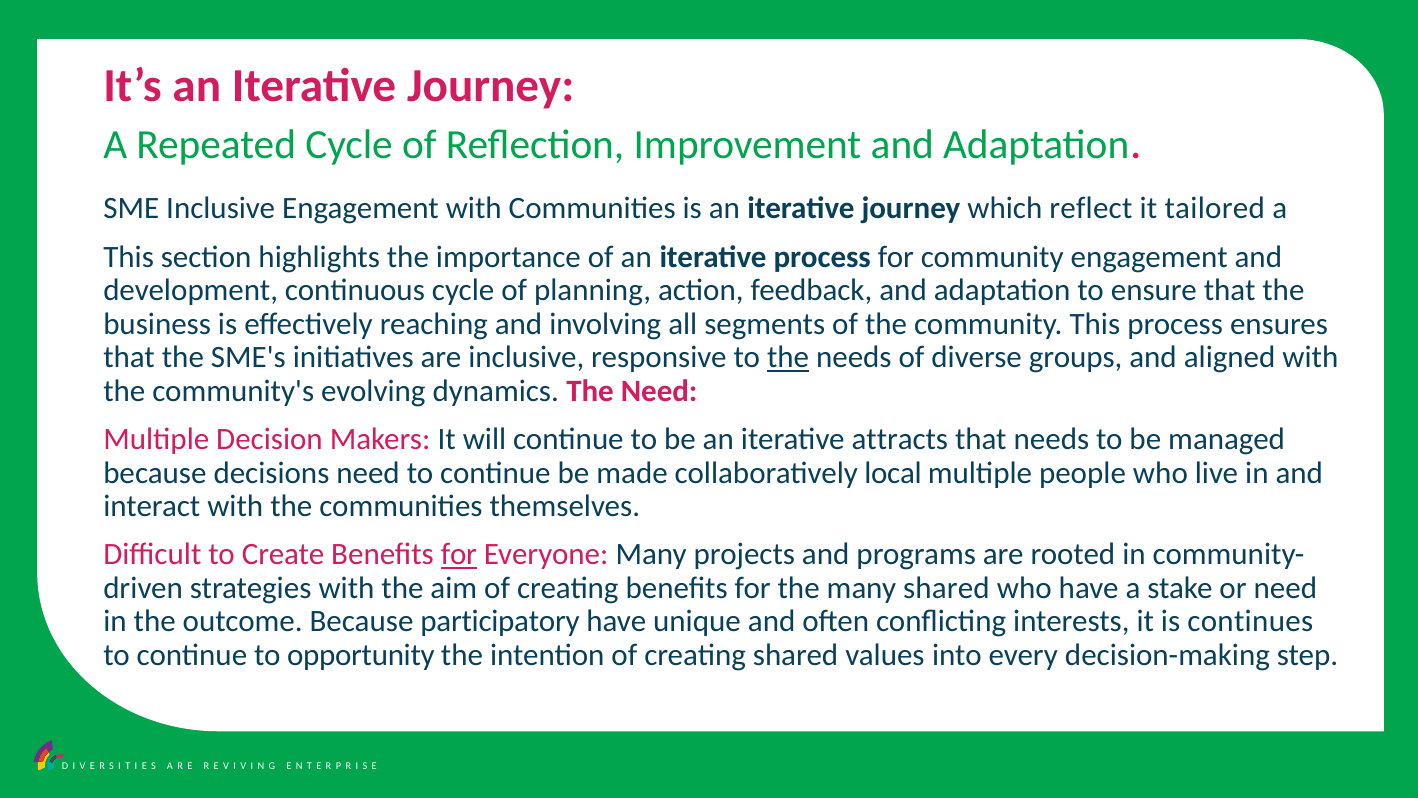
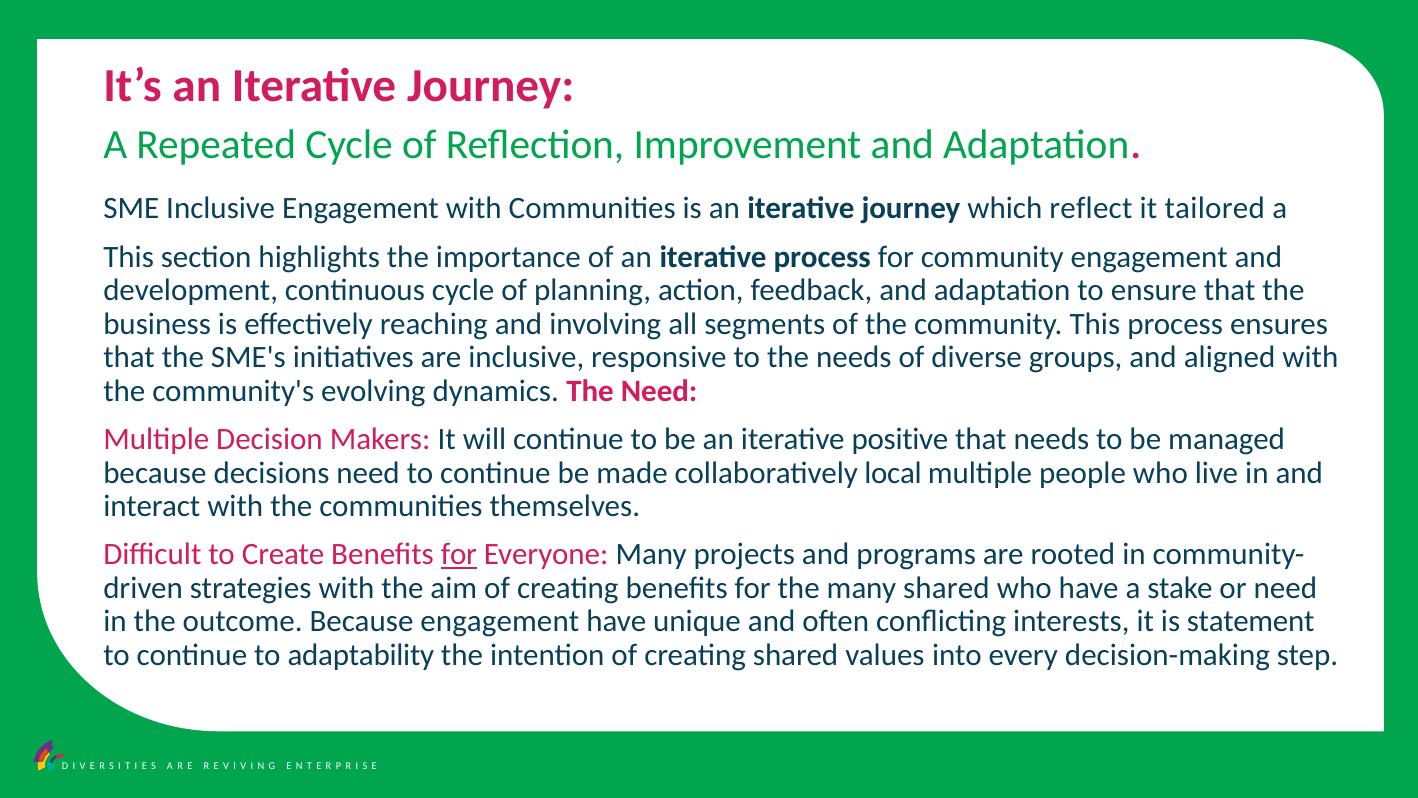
the at (788, 357) underline: present -> none
attracts: attracts -> positive
Because participatory: participatory -> engagement
continues: continues -> statement
opportunity: opportunity -> adaptability
